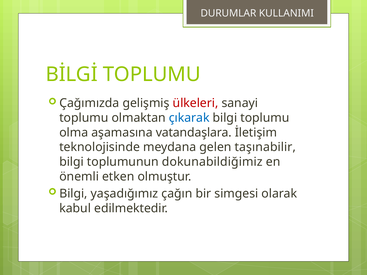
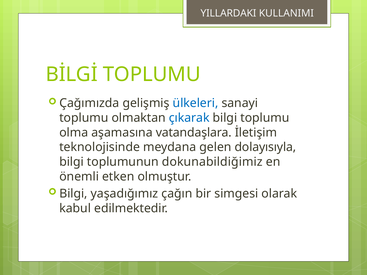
DURUMLAR: DURUMLAR -> YILLARDAKI
ülkeleri colour: red -> blue
taşınabilir: taşınabilir -> dolayısıyla
